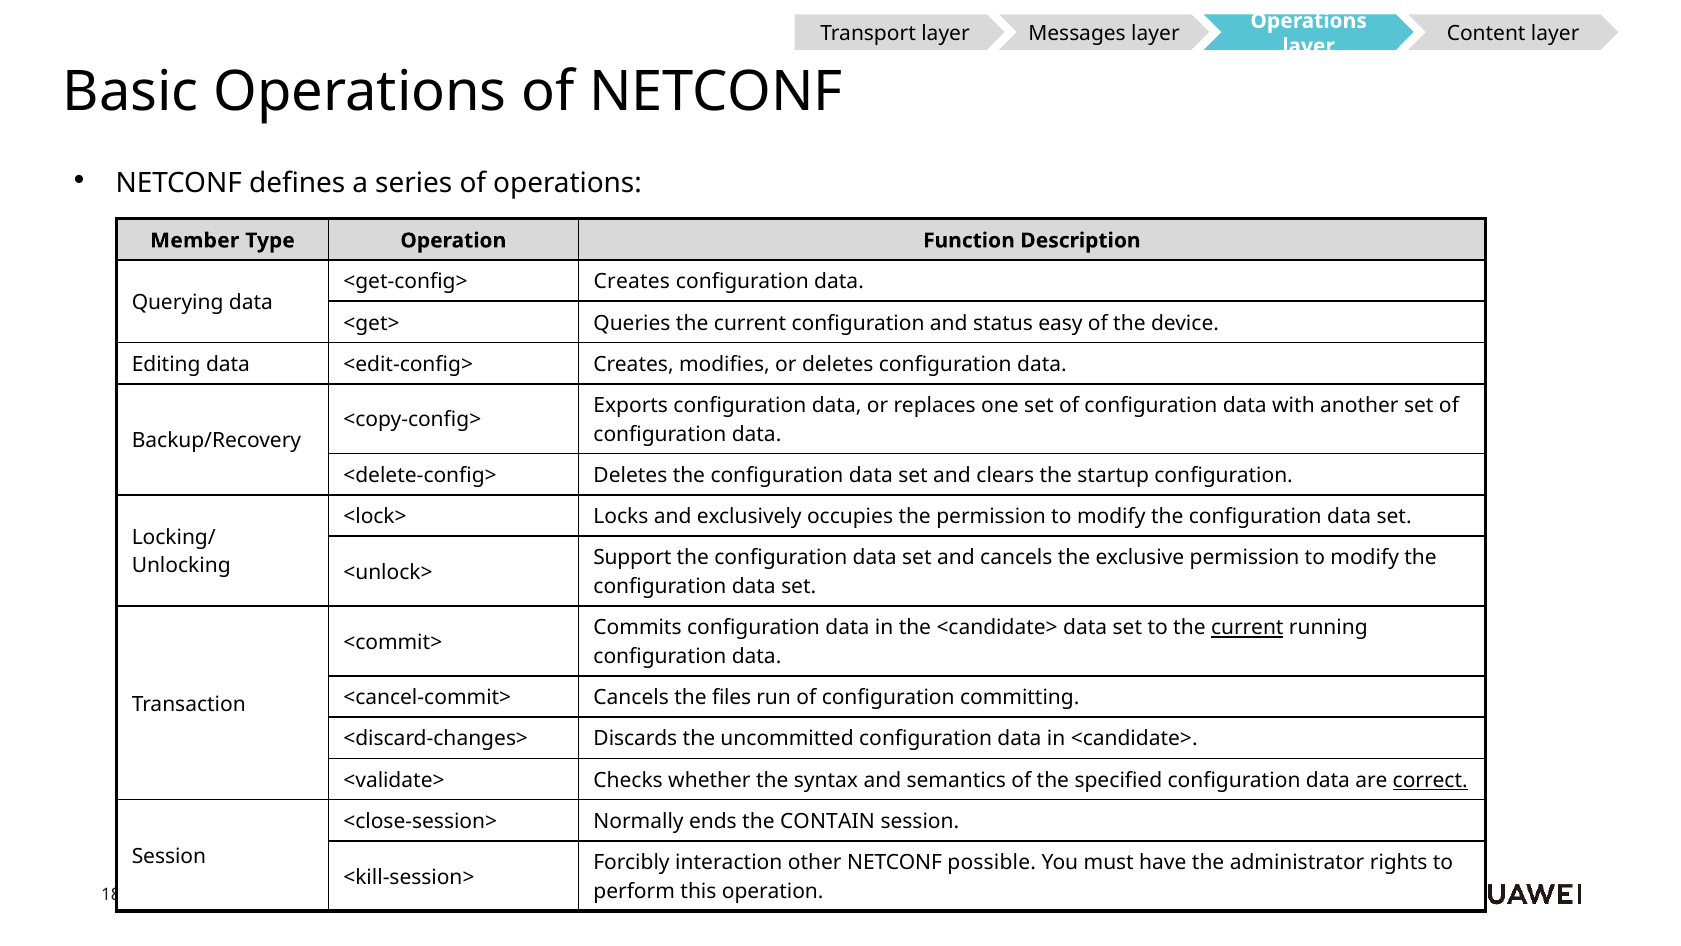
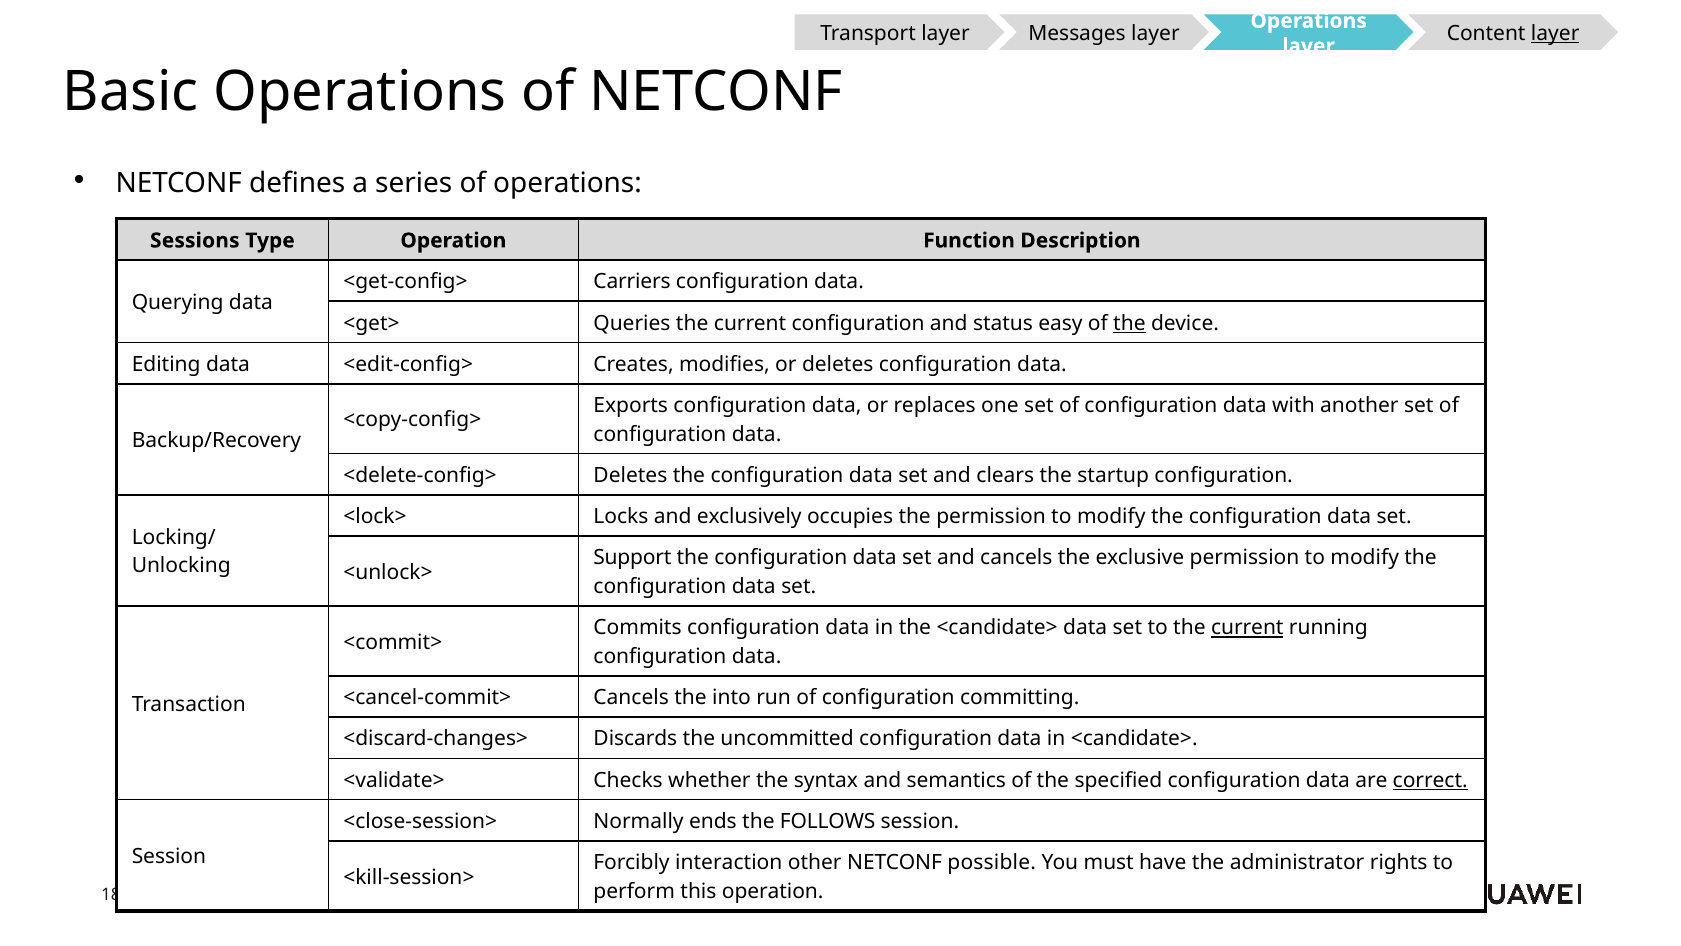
layer at (1555, 34) underline: none -> present
Member: Member -> Sessions
<get-config> Creates: Creates -> Carriers
the at (1129, 323) underline: none -> present
files: files -> into
CONTAIN: CONTAIN -> FOLLOWS
